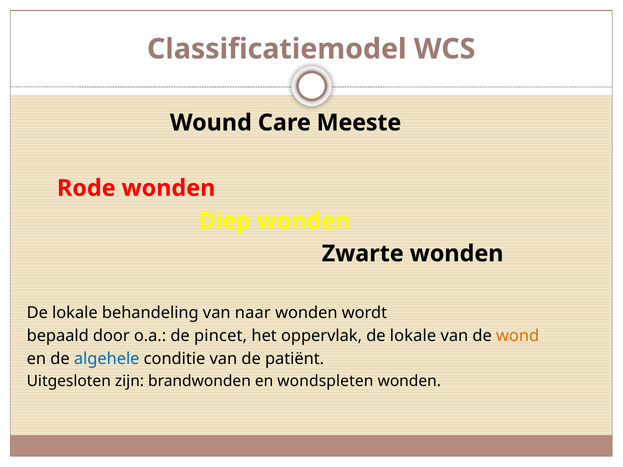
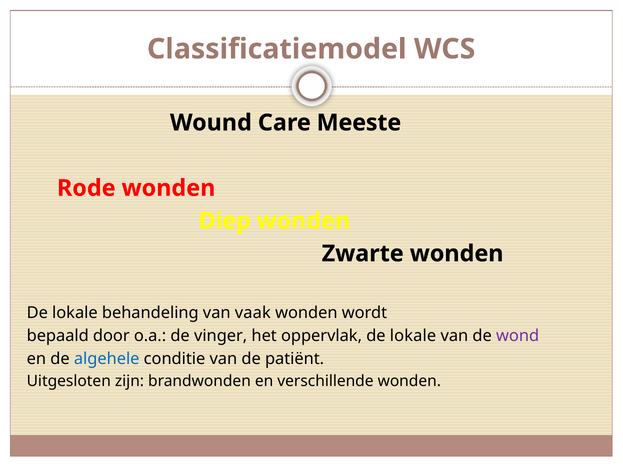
naar: naar -> vaak
pincet: pincet -> vinger
wond colour: orange -> purple
wondspleten: wondspleten -> verschillende
